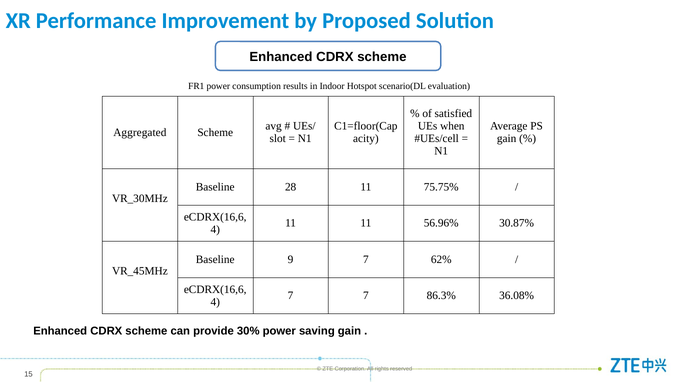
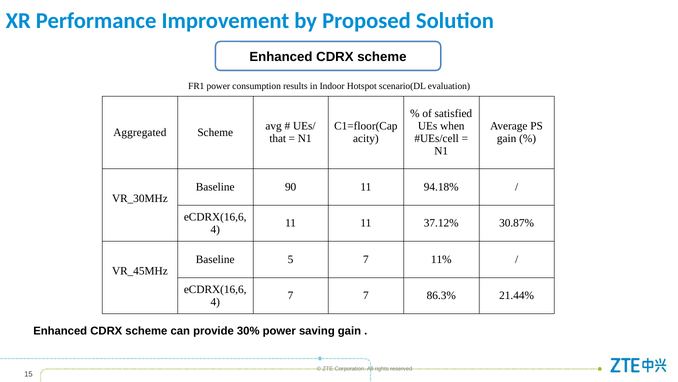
slot: slot -> that
28: 28 -> 90
75.75%: 75.75% -> 94.18%
56.96%: 56.96% -> 37.12%
9: 9 -> 5
62%: 62% -> 11%
36.08%: 36.08% -> 21.44%
